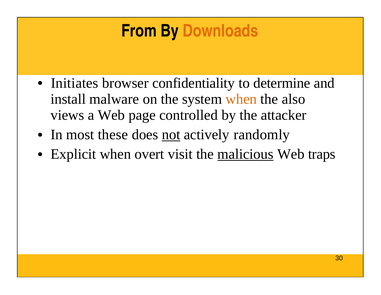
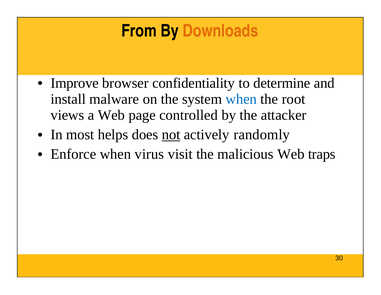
Initiates: Initiates -> Improve
when at (241, 99) colour: orange -> blue
also: also -> root
these: these -> helps
Explicit: Explicit -> Enforce
overt: overt -> virus
malicious underline: present -> none
